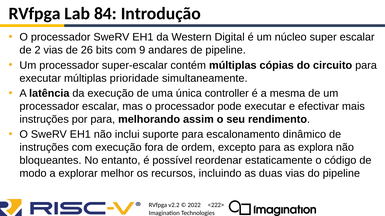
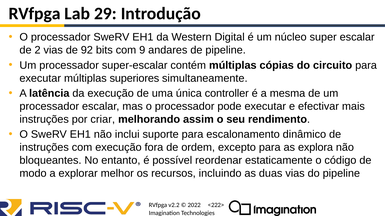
84: 84 -> 29
26: 26 -> 92
prioridade: prioridade -> superiores
por para: para -> criar
